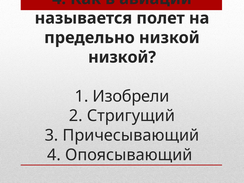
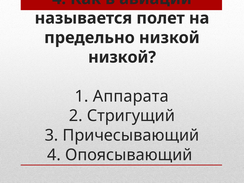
Изобрели: Изобрели -> Аппарата
